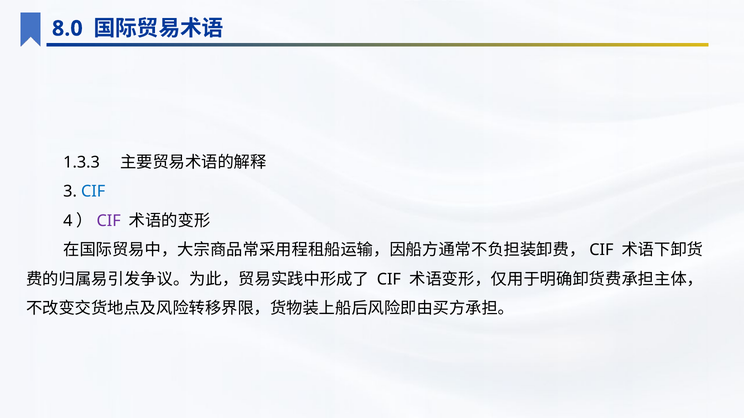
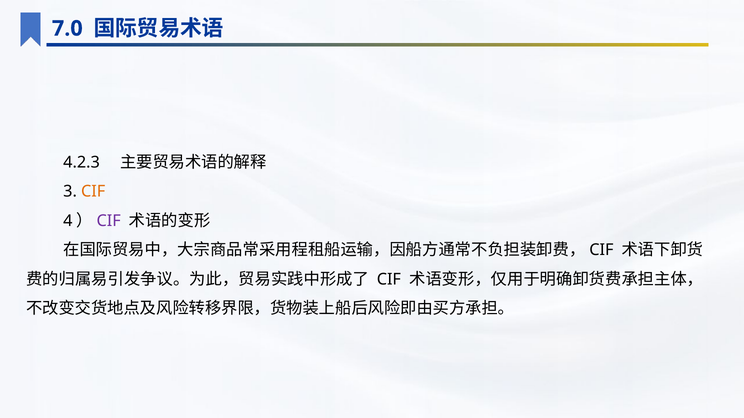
8.0: 8.0 -> 7.0
1.3.3: 1.3.3 -> 4.2.3
CIF at (93, 192) colour: blue -> orange
